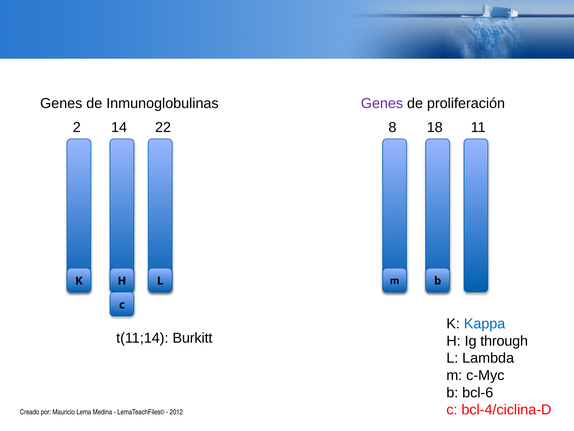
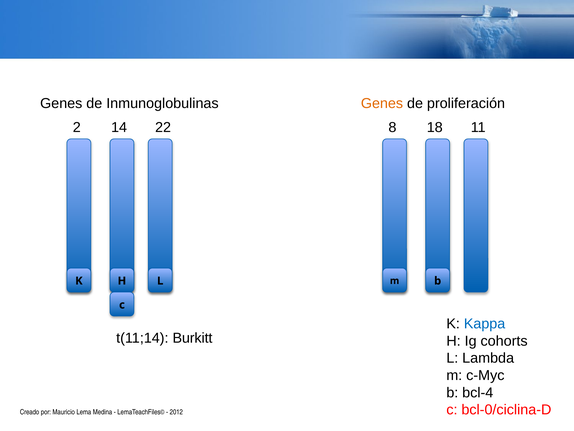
Genes at (382, 103) colour: purple -> orange
through: through -> cohorts
bcl-6: bcl-6 -> bcl-4
bcl-4/ciclina-D: bcl-4/ciclina-D -> bcl-0/ciclina-D
